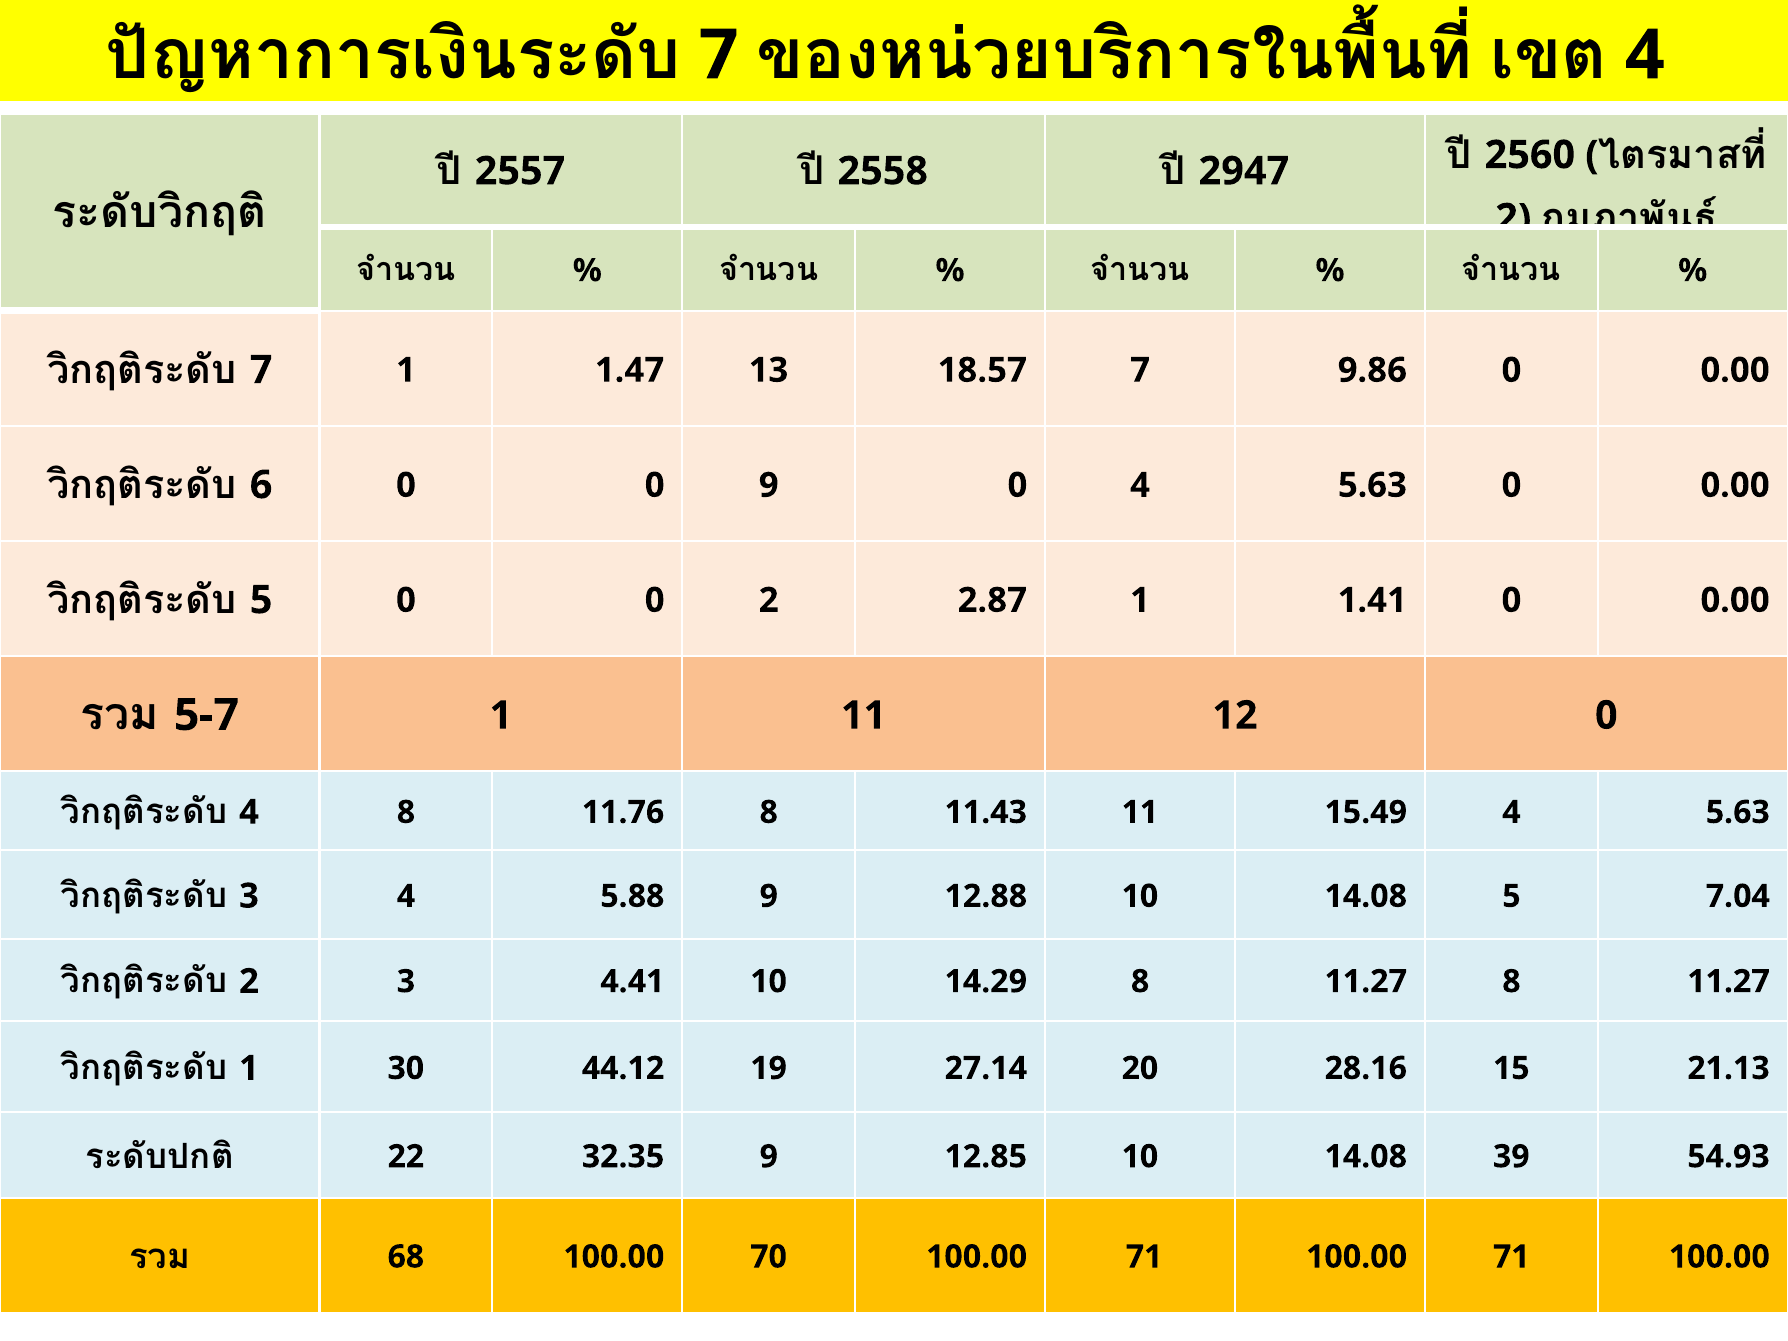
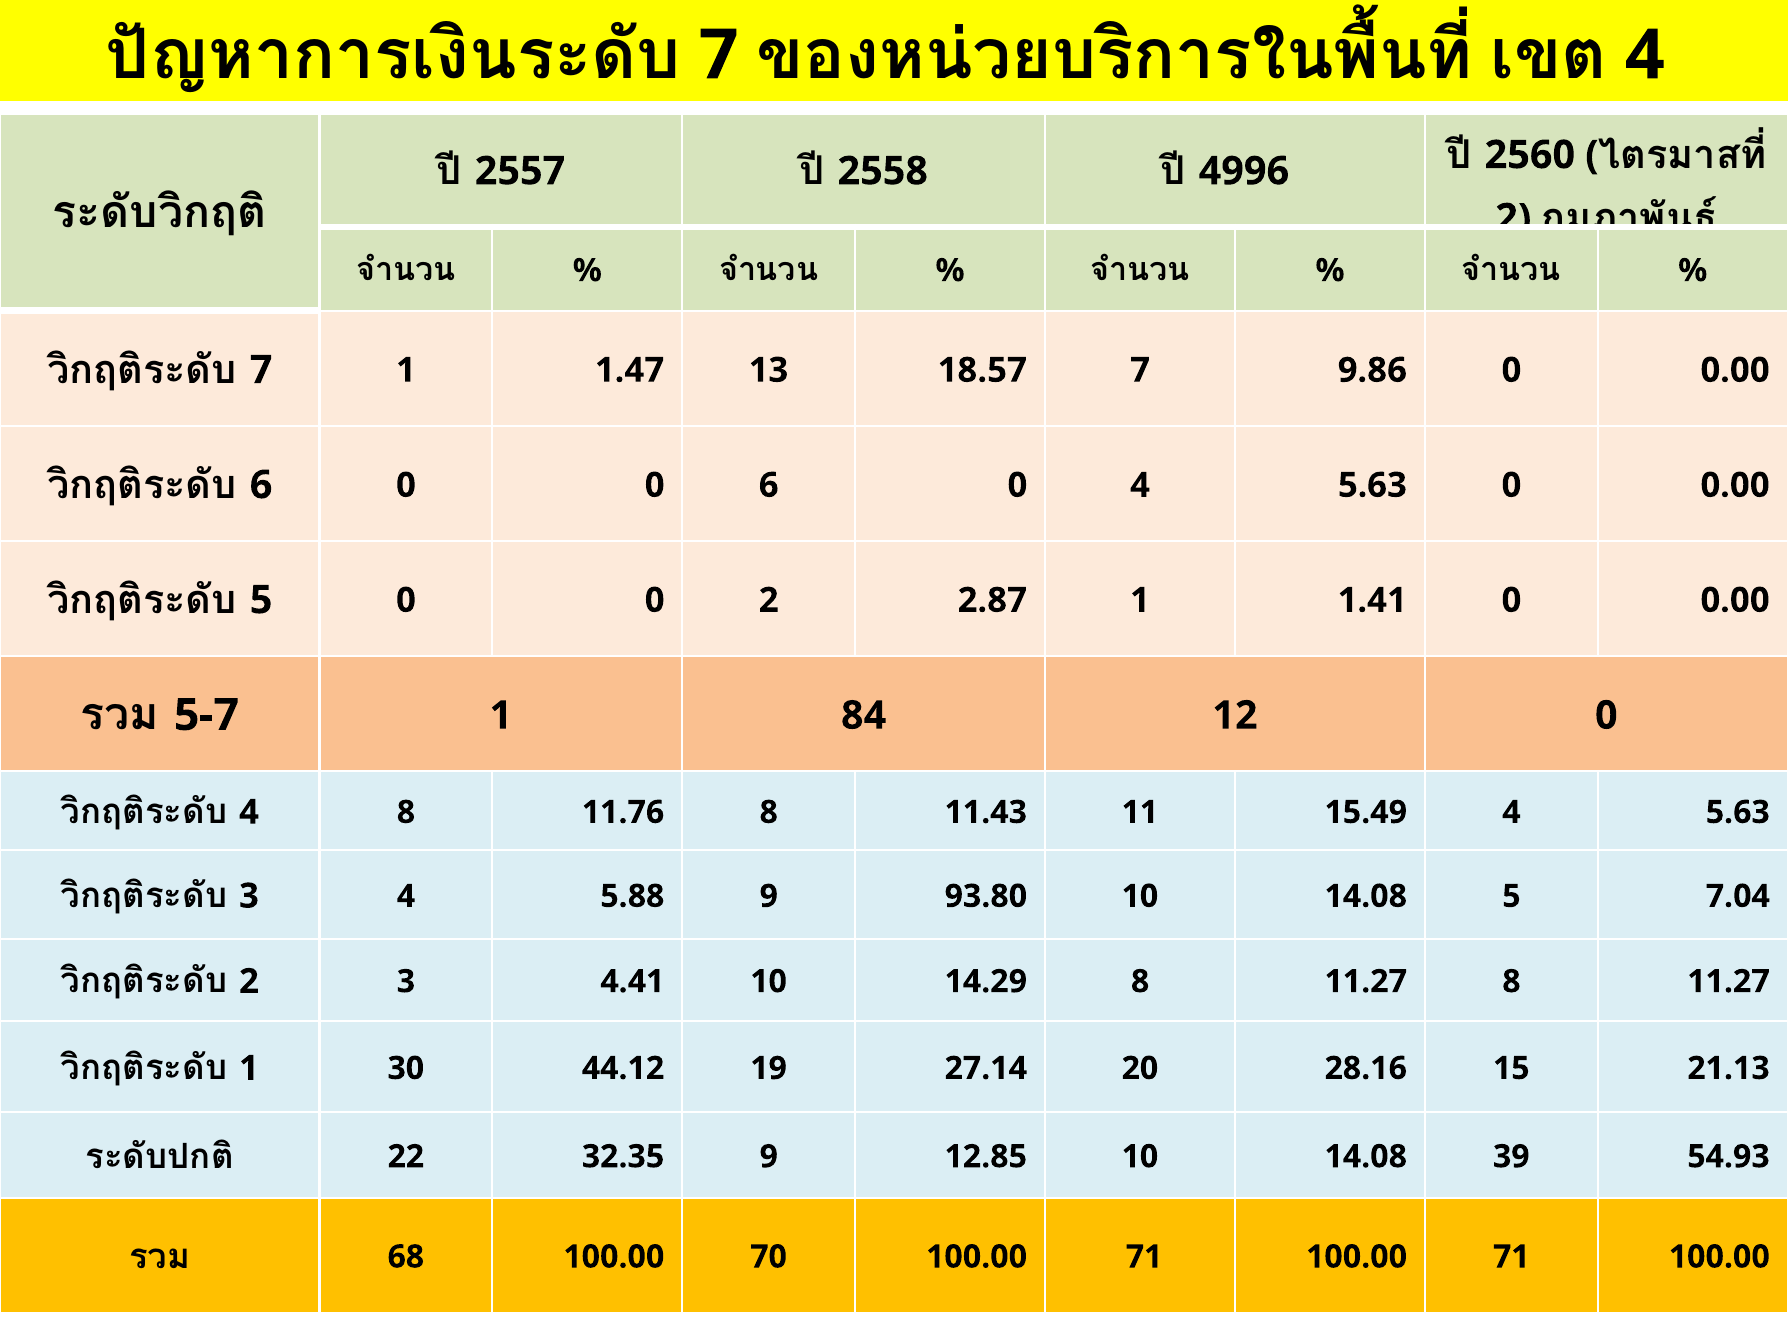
2947: 2947 -> 4996
0 9: 9 -> 6
1 11: 11 -> 84
12.88: 12.88 -> 93.80
